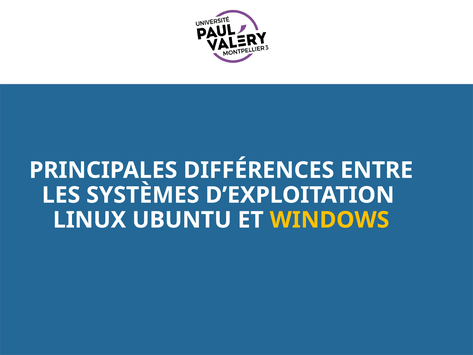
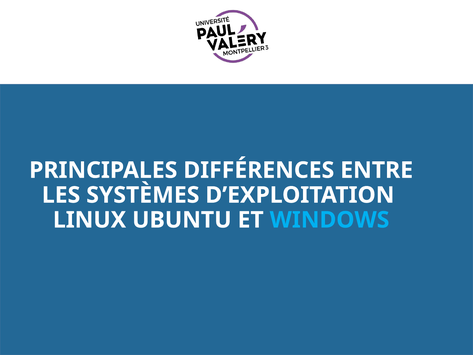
WINDOWS colour: yellow -> light blue
